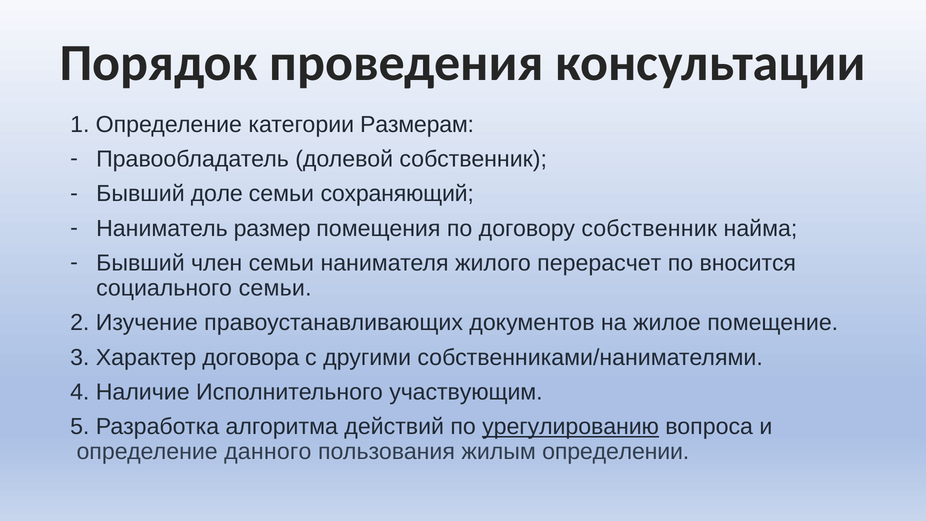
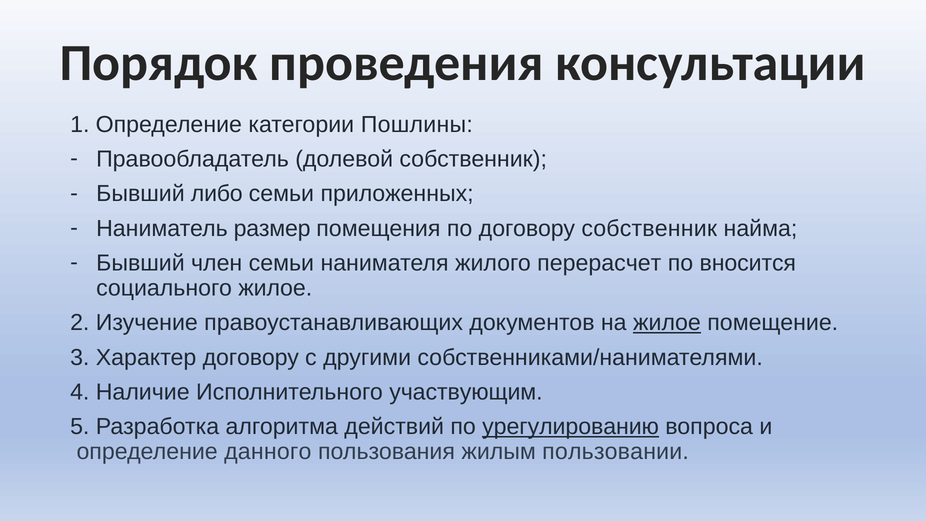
Размерам: Размерам -> Пошлины
доле: доле -> либо
сохраняющий: сохраняющий -> приложенных
социального семьи: семьи -> жилое
жилое at (667, 323) underline: none -> present
Характер договора: договора -> договору
определении: определении -> пользовании
